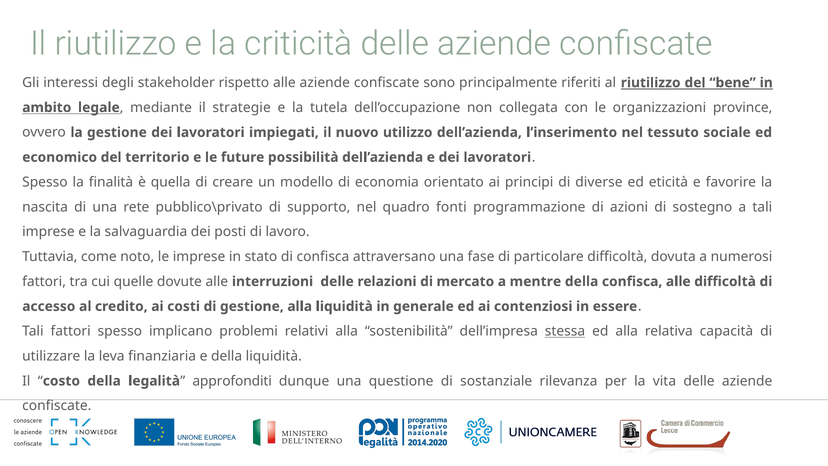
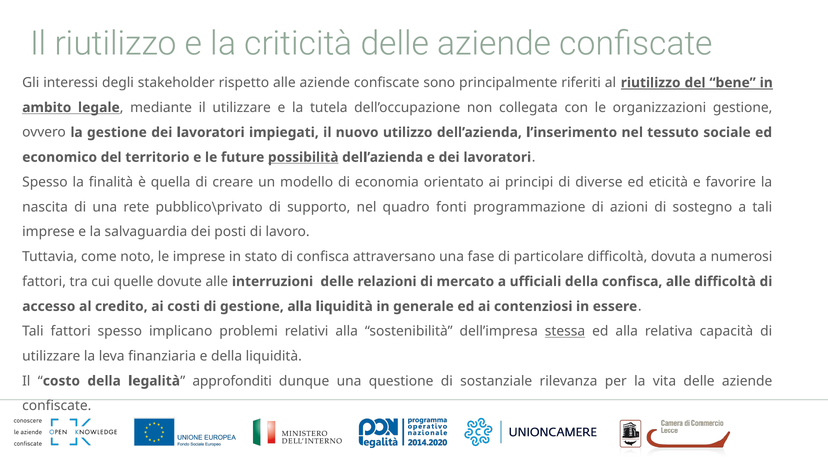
il strategie: strategie -> utilizzare
organizzazioni province: province -> gestione
possibilità underline: none -> present
mentre: mentre -> ufficiali
